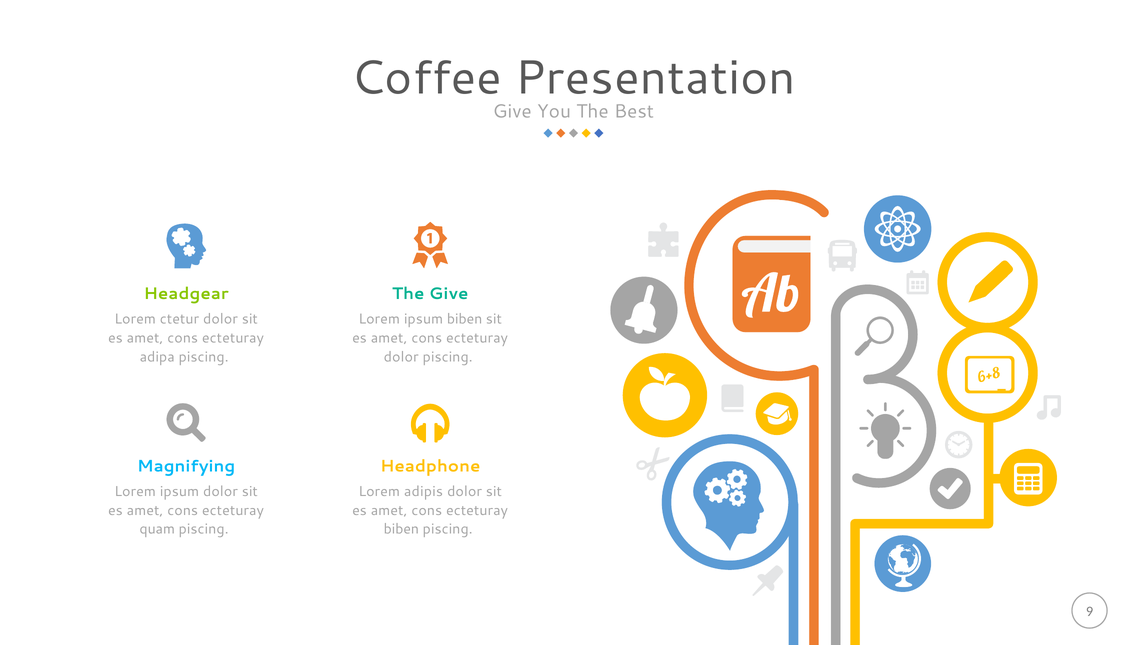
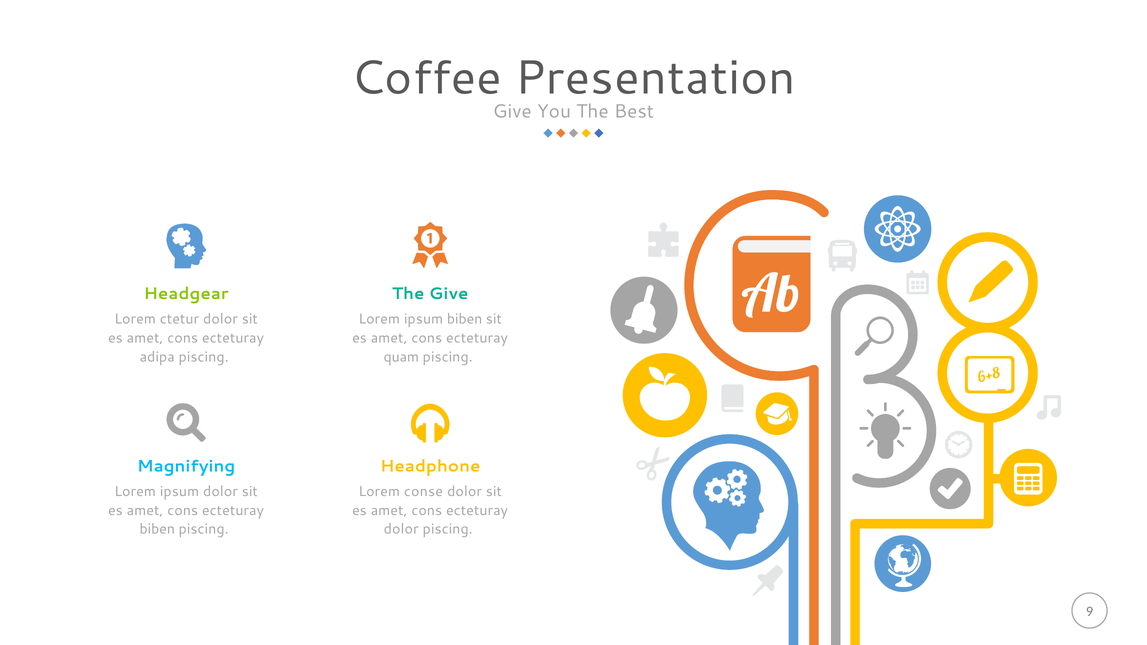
dolor at (401, 357): dolor -> quam
adipis: adipis -> conse
quam at (157, 529): quam -> biben
biben at (401, 529): biben -> dolor
